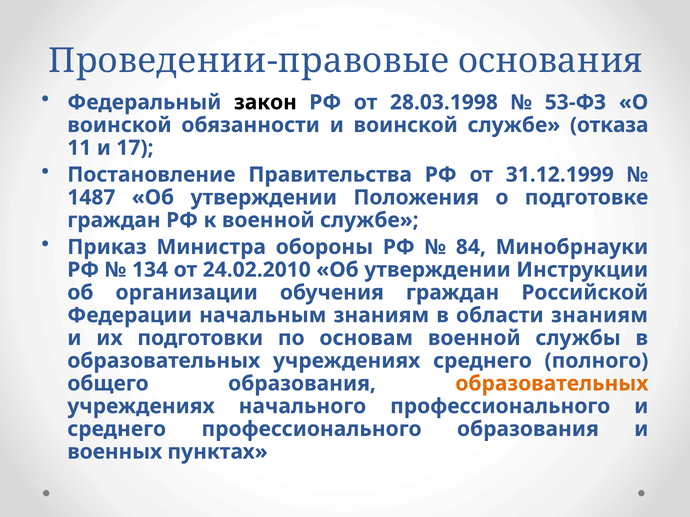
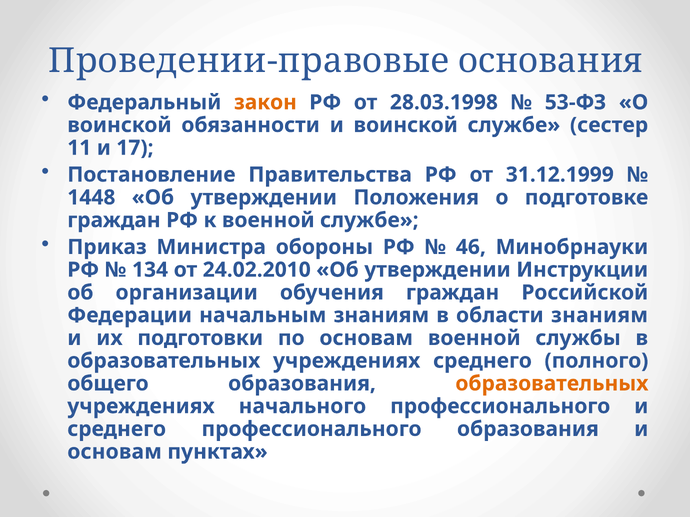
закон colour: black -> orange
отказа: отказа -> сестер
1487: 1487 -> 1448
84: 84 -> 46
военных at (115, 452): военных -> основам
